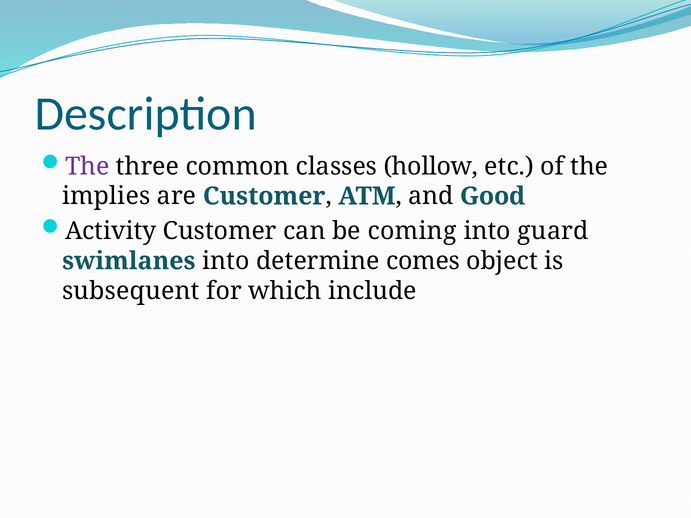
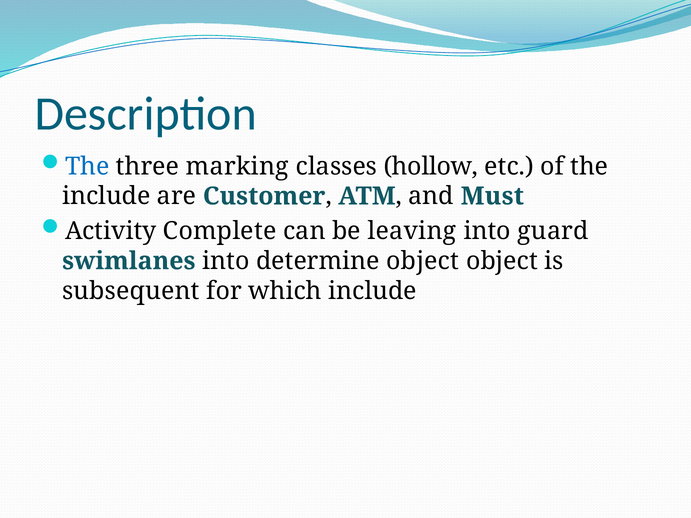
The at (87, 166) colour: purple -> blue
common: common -> marking
implies at (106, 196): implies -> include
Good: Good -> Must
Activity Customer: Customer -> Complete
coming: coming -> leaving
determine comes: comes -> object
